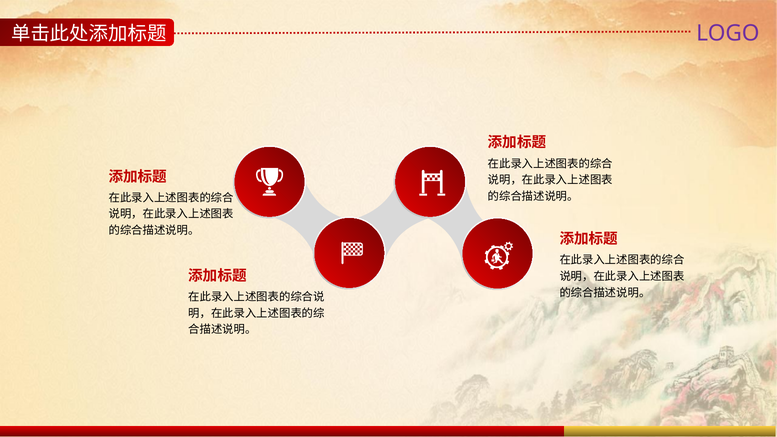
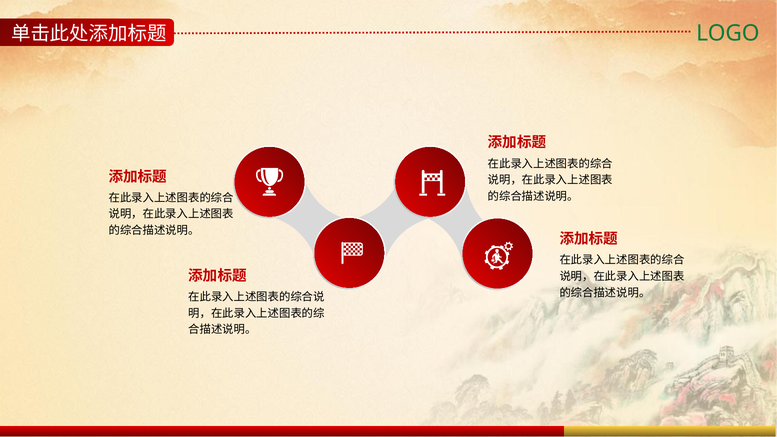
LOGO colour: purple -> green
